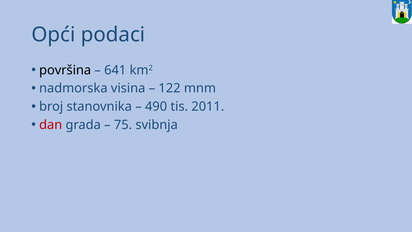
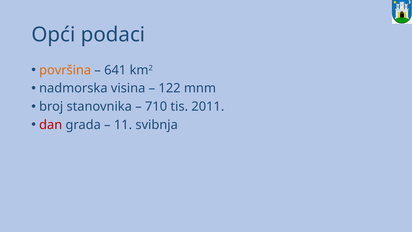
površina colour: black -> orange
490: 490 -> 710
75: 75 -> 11
